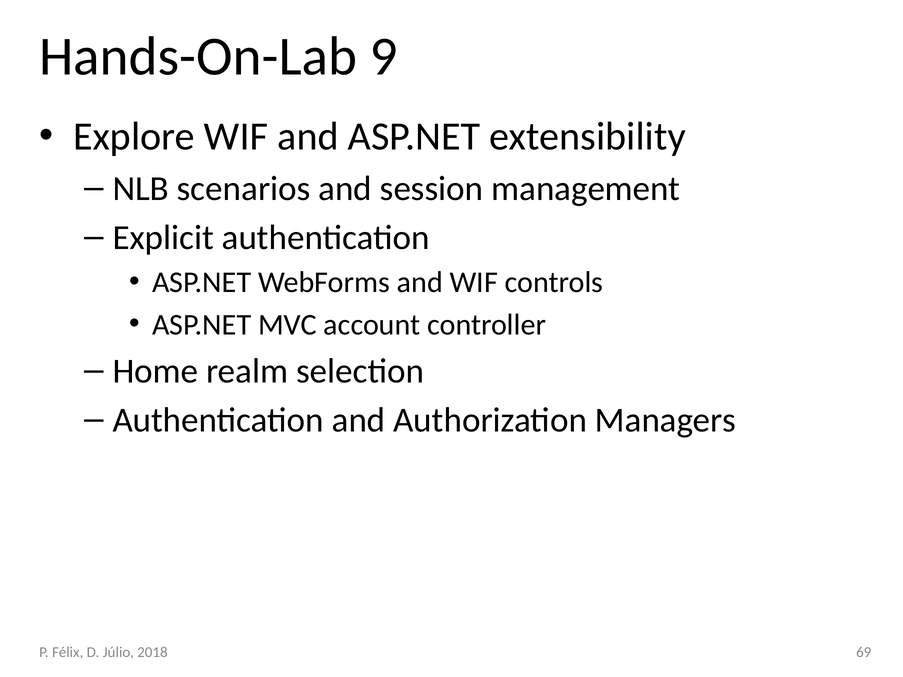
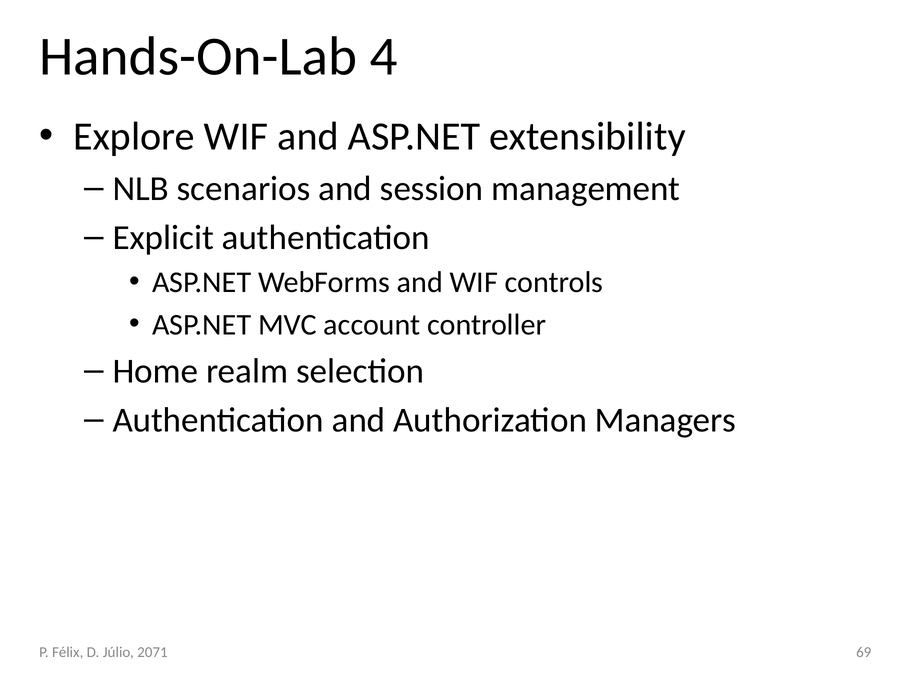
9: 9 -> 4
2018: 2018 -> 2071
